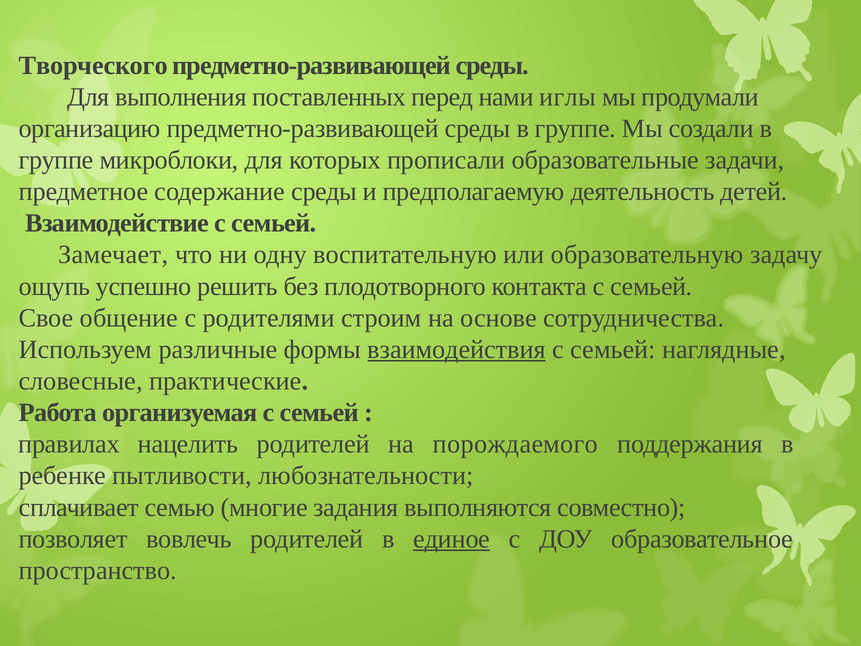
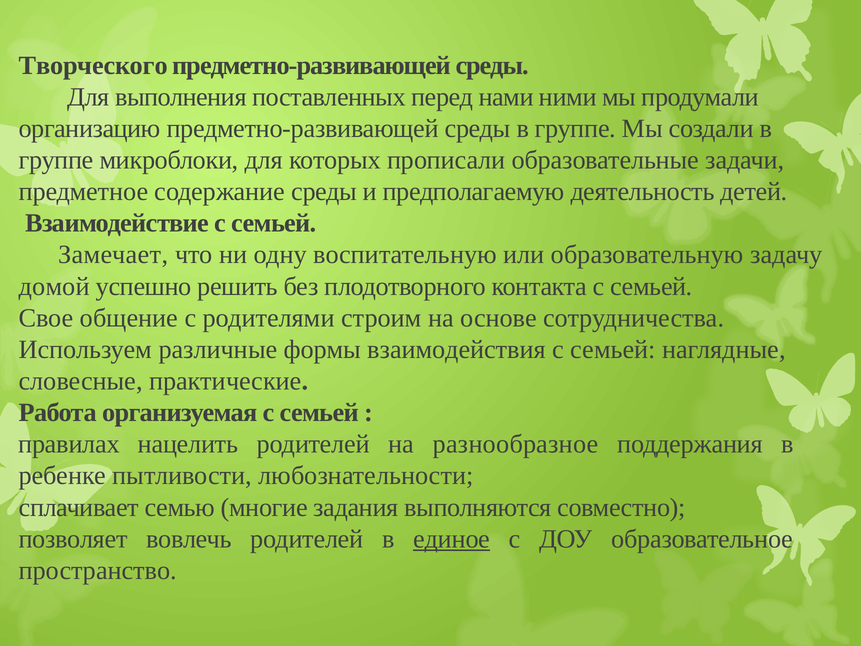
иглы: иглы -> ними
ощупь: ощупь -> домой
взаимодействия underline: present -> none
порождаемого: порождаемого -> разнообразное
